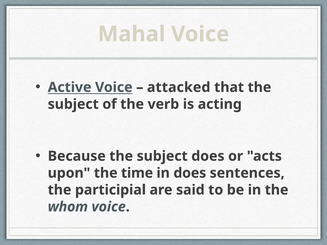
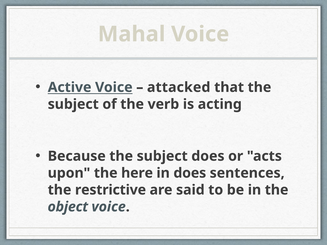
time: time -> here
participial: participial -> restrictive
whom: whom -> object
